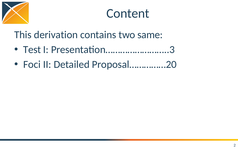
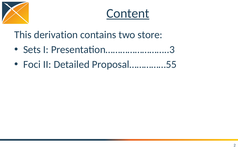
Content underline: none -> present
same: same -> store
Test: Test -> Sets
Proposal……………20: Proposal……………20 -> Proposal……………55
